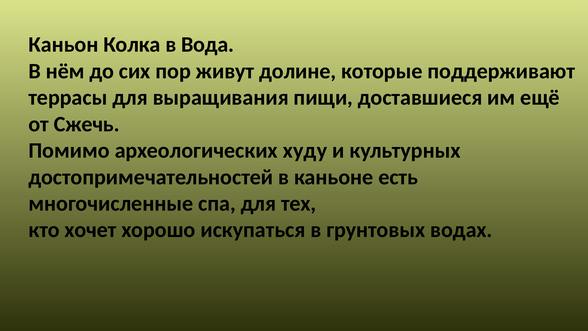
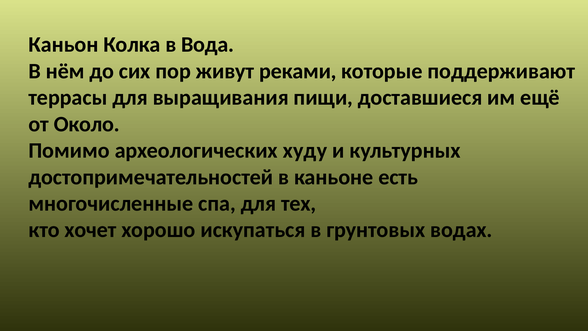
долине: долине -> реками
Сжечь: Сжечь -> Около
